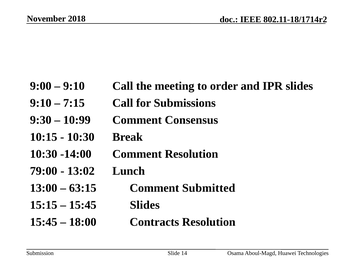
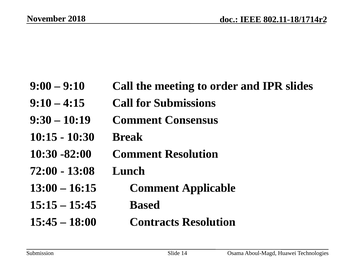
7:15: 7:15 -> 4:15
10:99: 10:99 -> 10:19
-14:00: -14:00 -> -82:00
79:00: 79:00 -> 72:00
13:02: 13:02 -> 13:08
63:15: 63:15 -> 16:15
Submitted: Submitted -> Applicable
15:45 Slides: Slides -> Based
